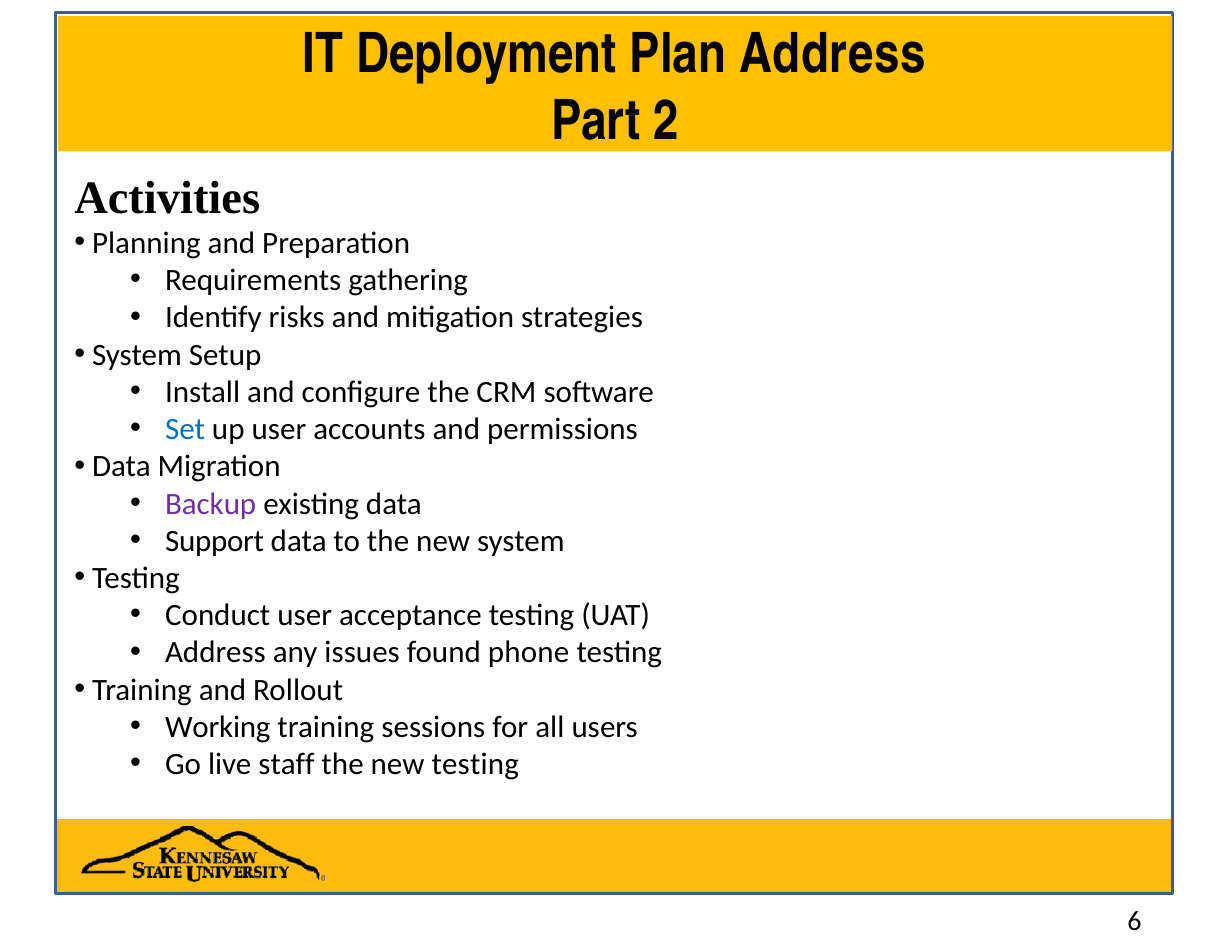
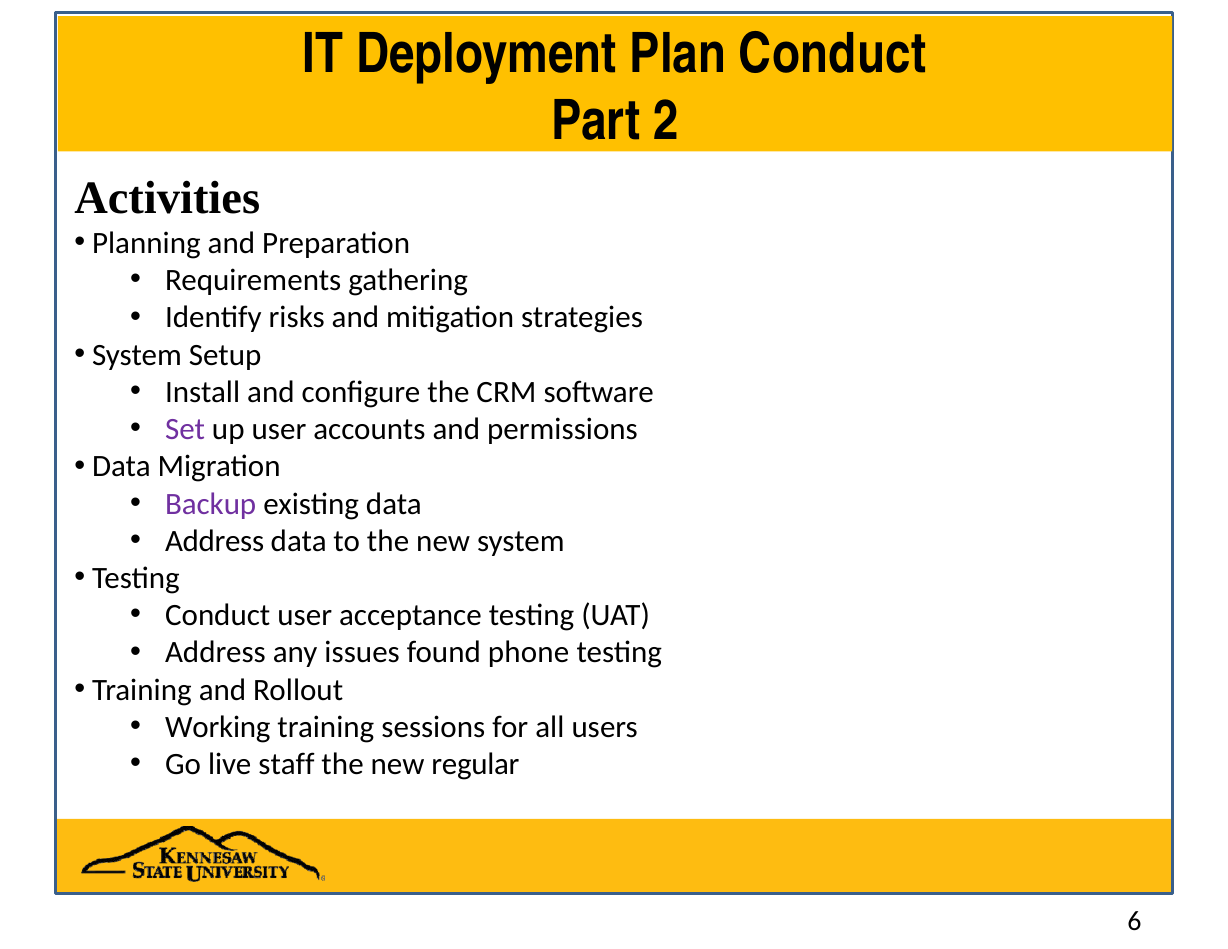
Plan Address: Address -> Conduct
Set colour: blue -> purple
Support at (215, 541): Support -> Address
new testing: testing -> regular
